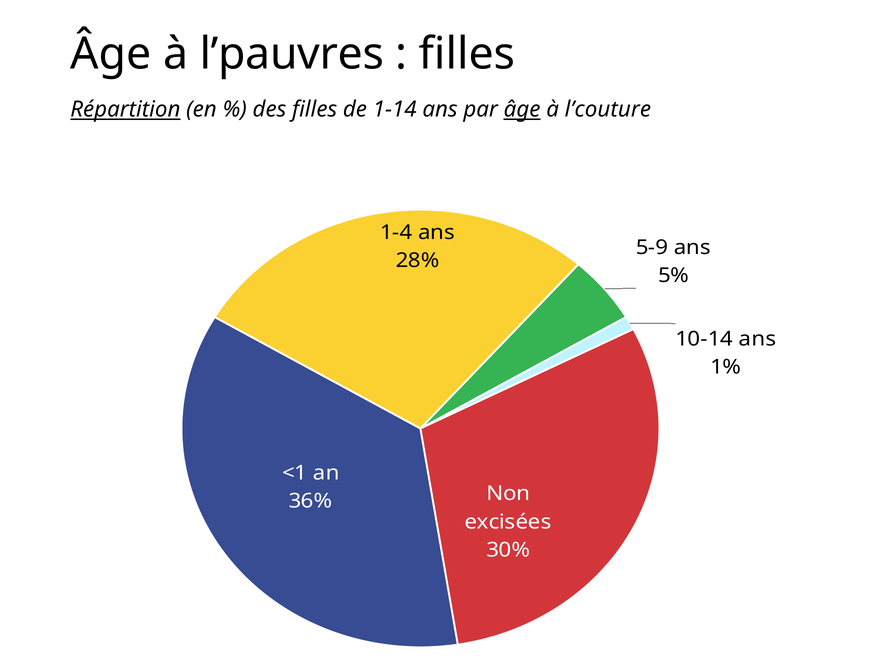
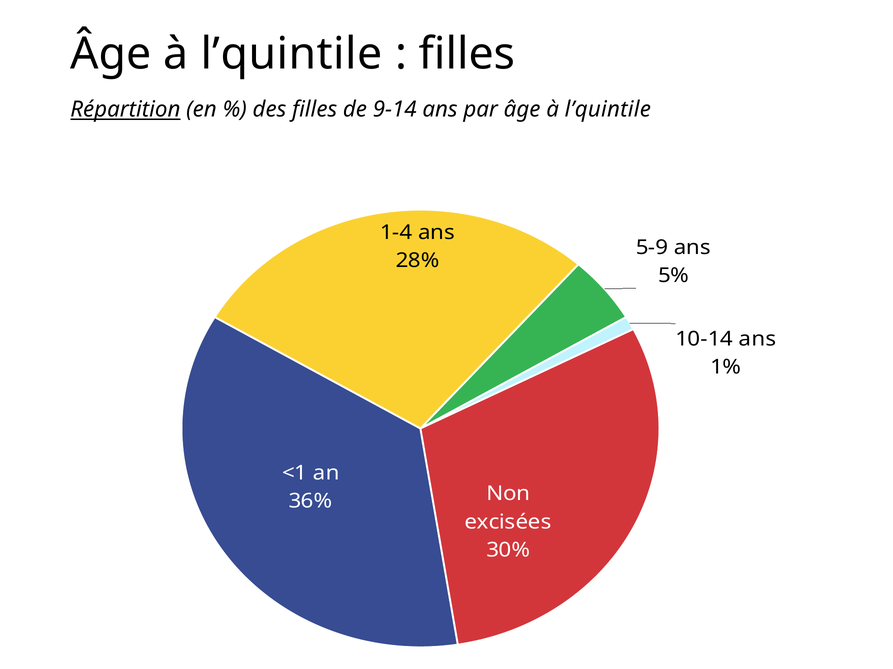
l’pauvres at (292, 54): l’pauvres -> l’quintile
1-14: 1-14 -> 9-14
âge at (522, 110) underline: present -> none
l’couture at (608, 110): l’couture -> l’quintile
